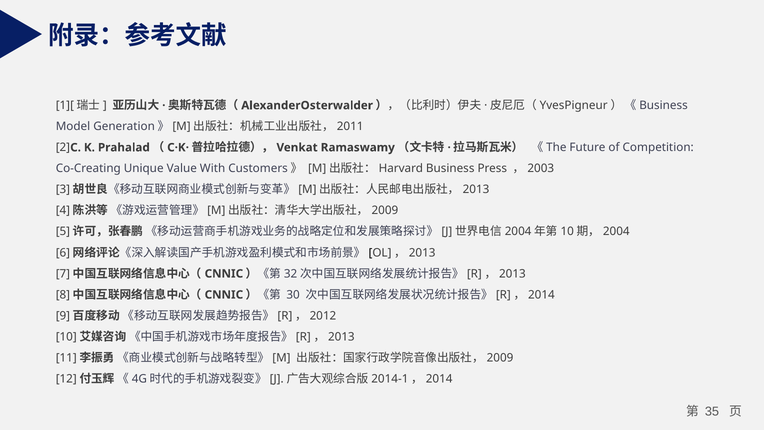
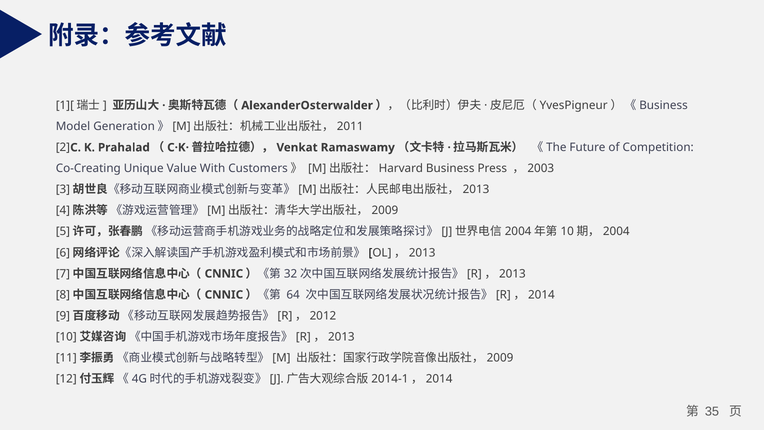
30: 30 -> 64
